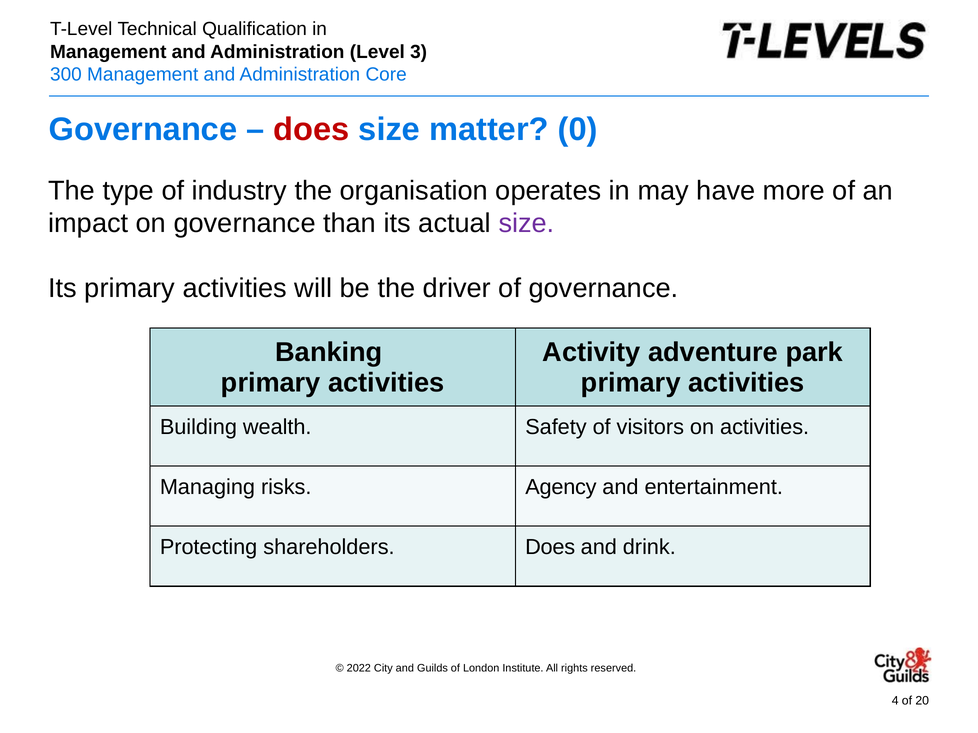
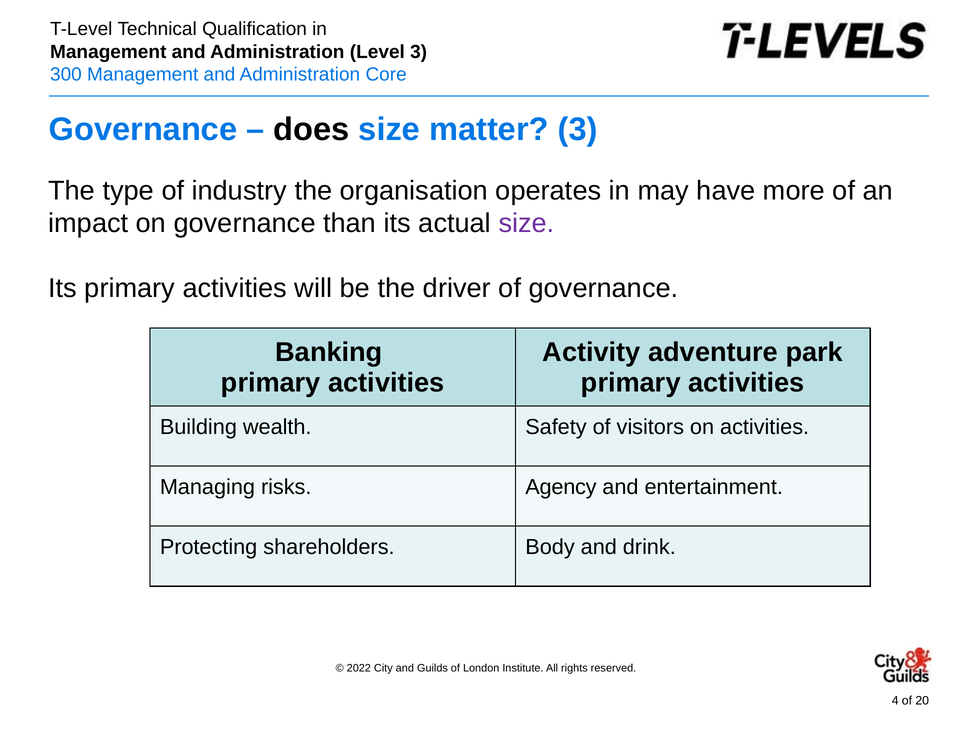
does at (311, 130) colour: red -> black
matter 0: 0 -> 3
shareholders Does: Does -> Body
